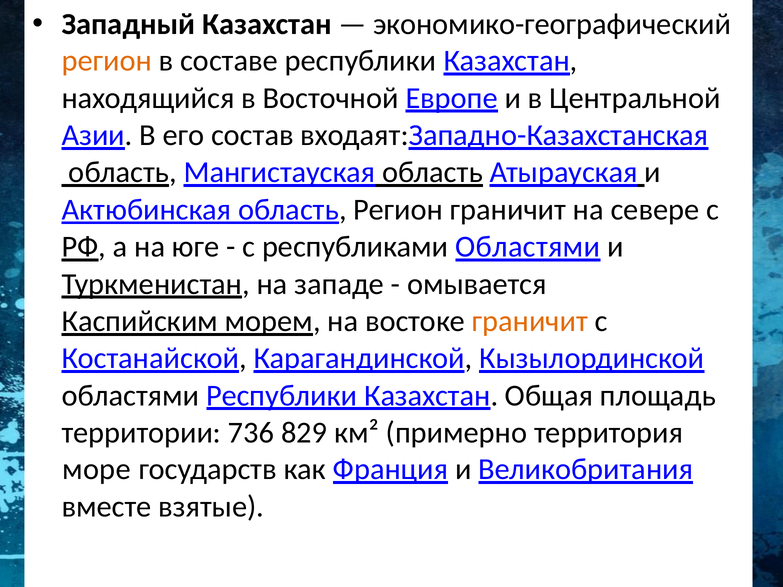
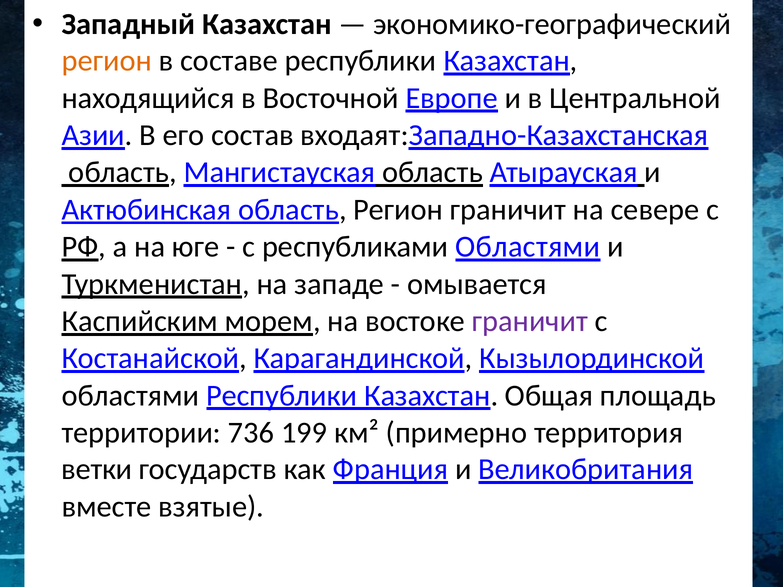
граничит at (530, 321) colour: orange -> purple
829: 829 -> 199
море: море -> ветки
